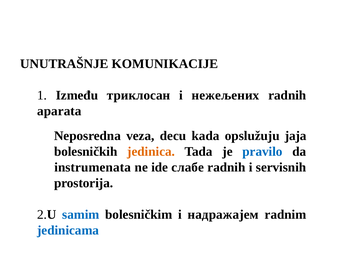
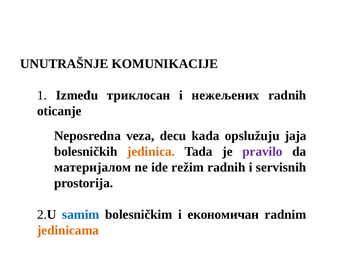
aparata: aparata -> oticanje
pravilo colour: blue -> purple
instrumenata: instrumenata -> материјалом
слабе: слабе -> režim
надражајем: надражајем -> економичан
jedinicama colour: blue -> orange
